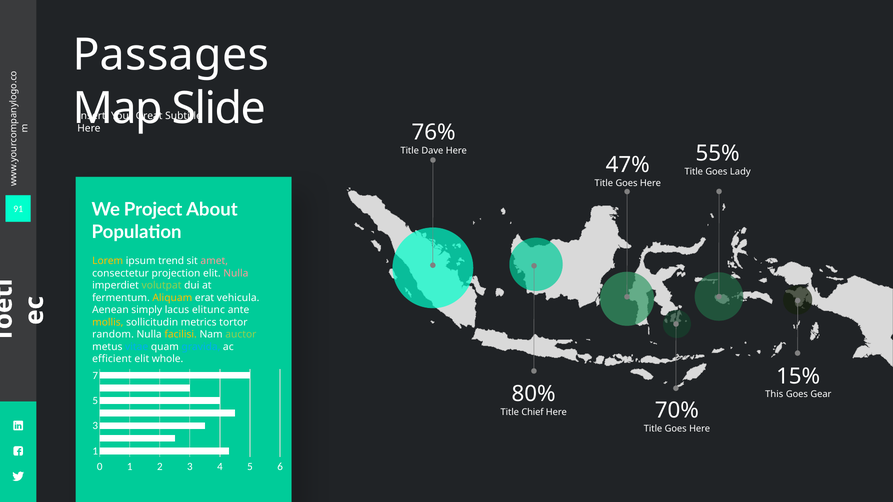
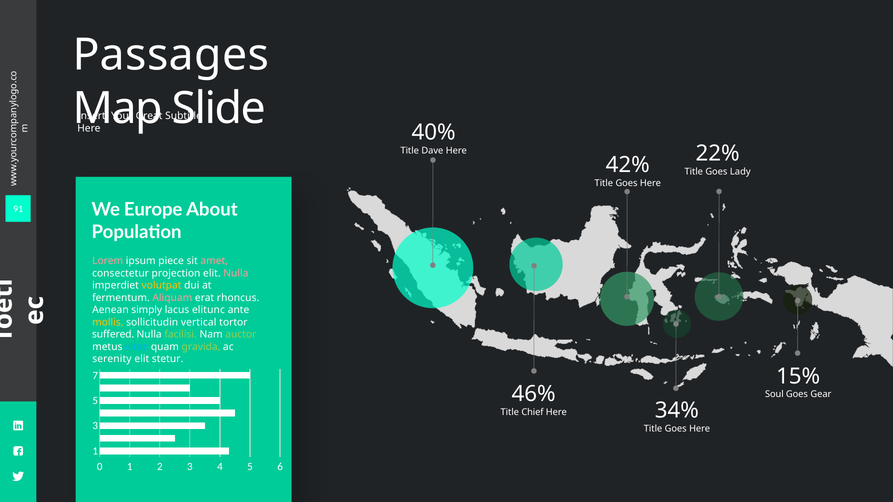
76%: 76% -> 40%
55%: 55% -> 22%
47%: 47% -> 42%
Project: Project -> Europe
Lorem colour: yellow -> pink
trend: trend -> piece
volutpat colour: light green -> yellow
Aliquam colour: yellow -> pink
vehicula: vehicula -> rhoncus
metrics: metrics -> vertical
random: random -> suffered
facilisi colour: yellow -> light green
gravida colour: light blue -> light green
efficient: efficient -> serenity
whole: whole -> stetur
80%: 80% -> 46%
This: This -> Soul
70%: 70% -> 34%
